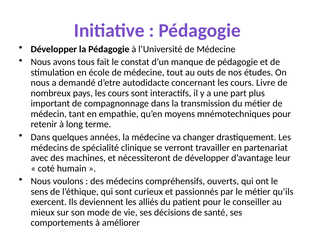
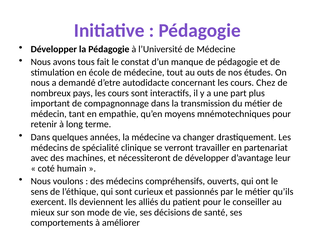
Livre: Livre -> Chez
